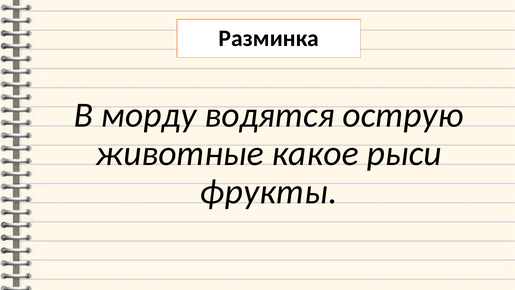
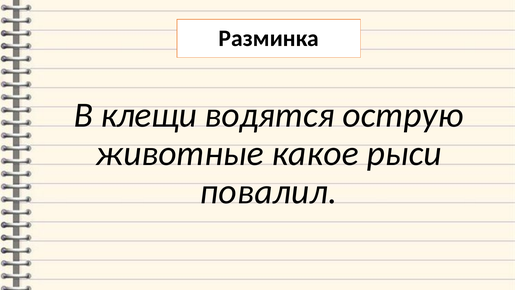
морду: морду -> клещи
фрукты: фрукты -> повалил
